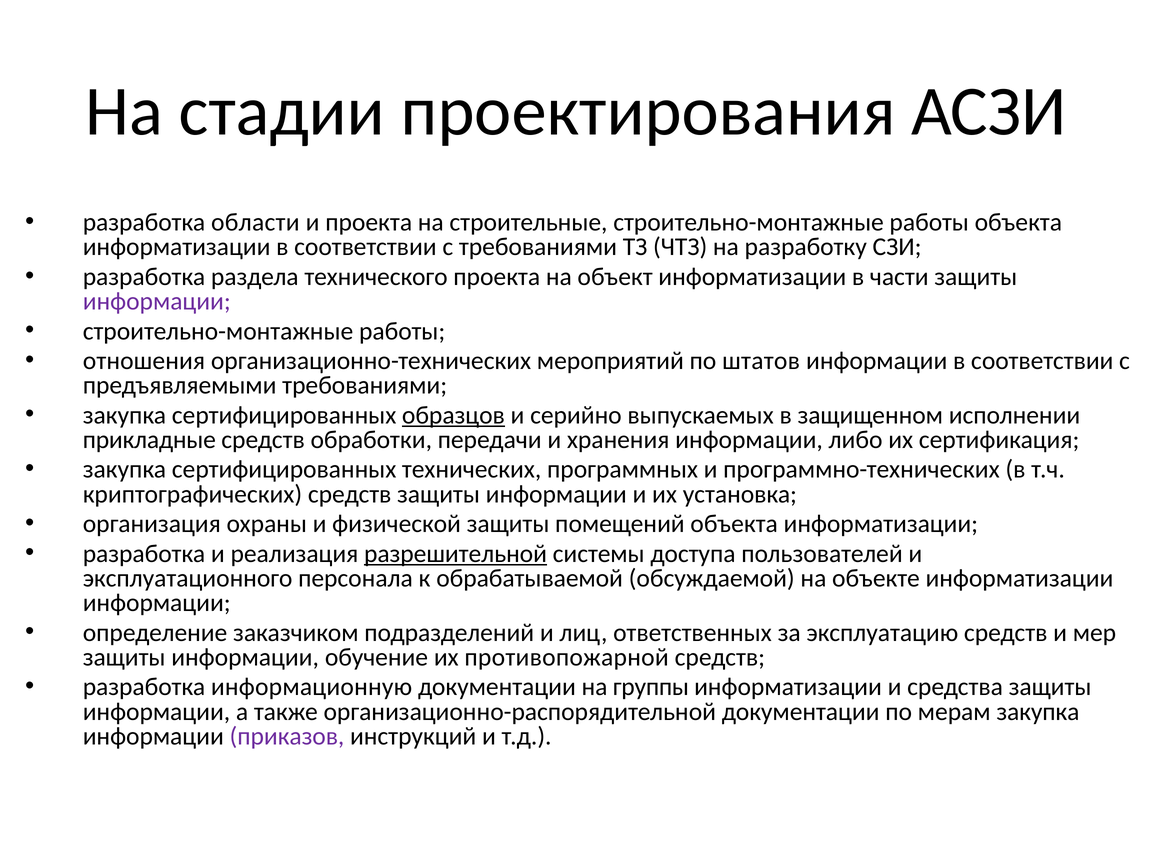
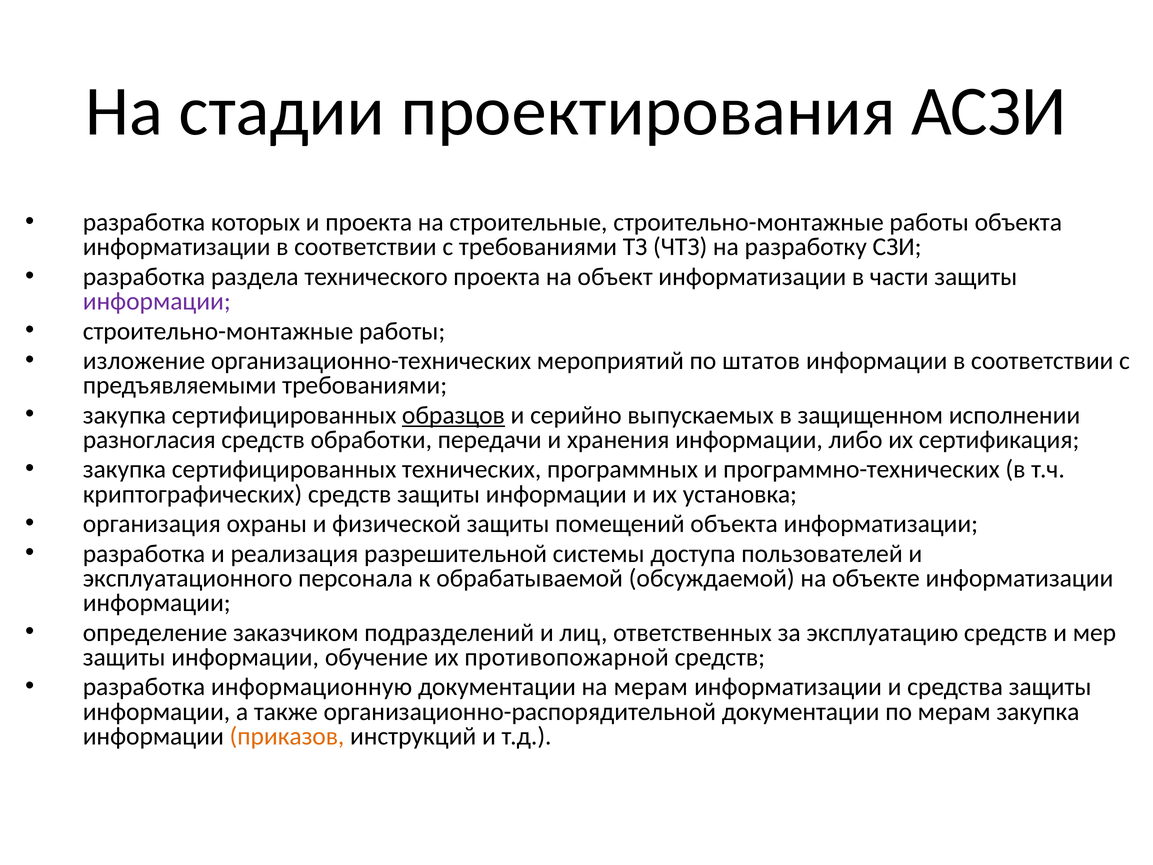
области: области -> которых
отношения: отношения -> изложение
прикладные: прикладные -> разногласия
разрешительной underline: present -> none
на группы: группы -> мерам
приказов colour: purple -> orange
